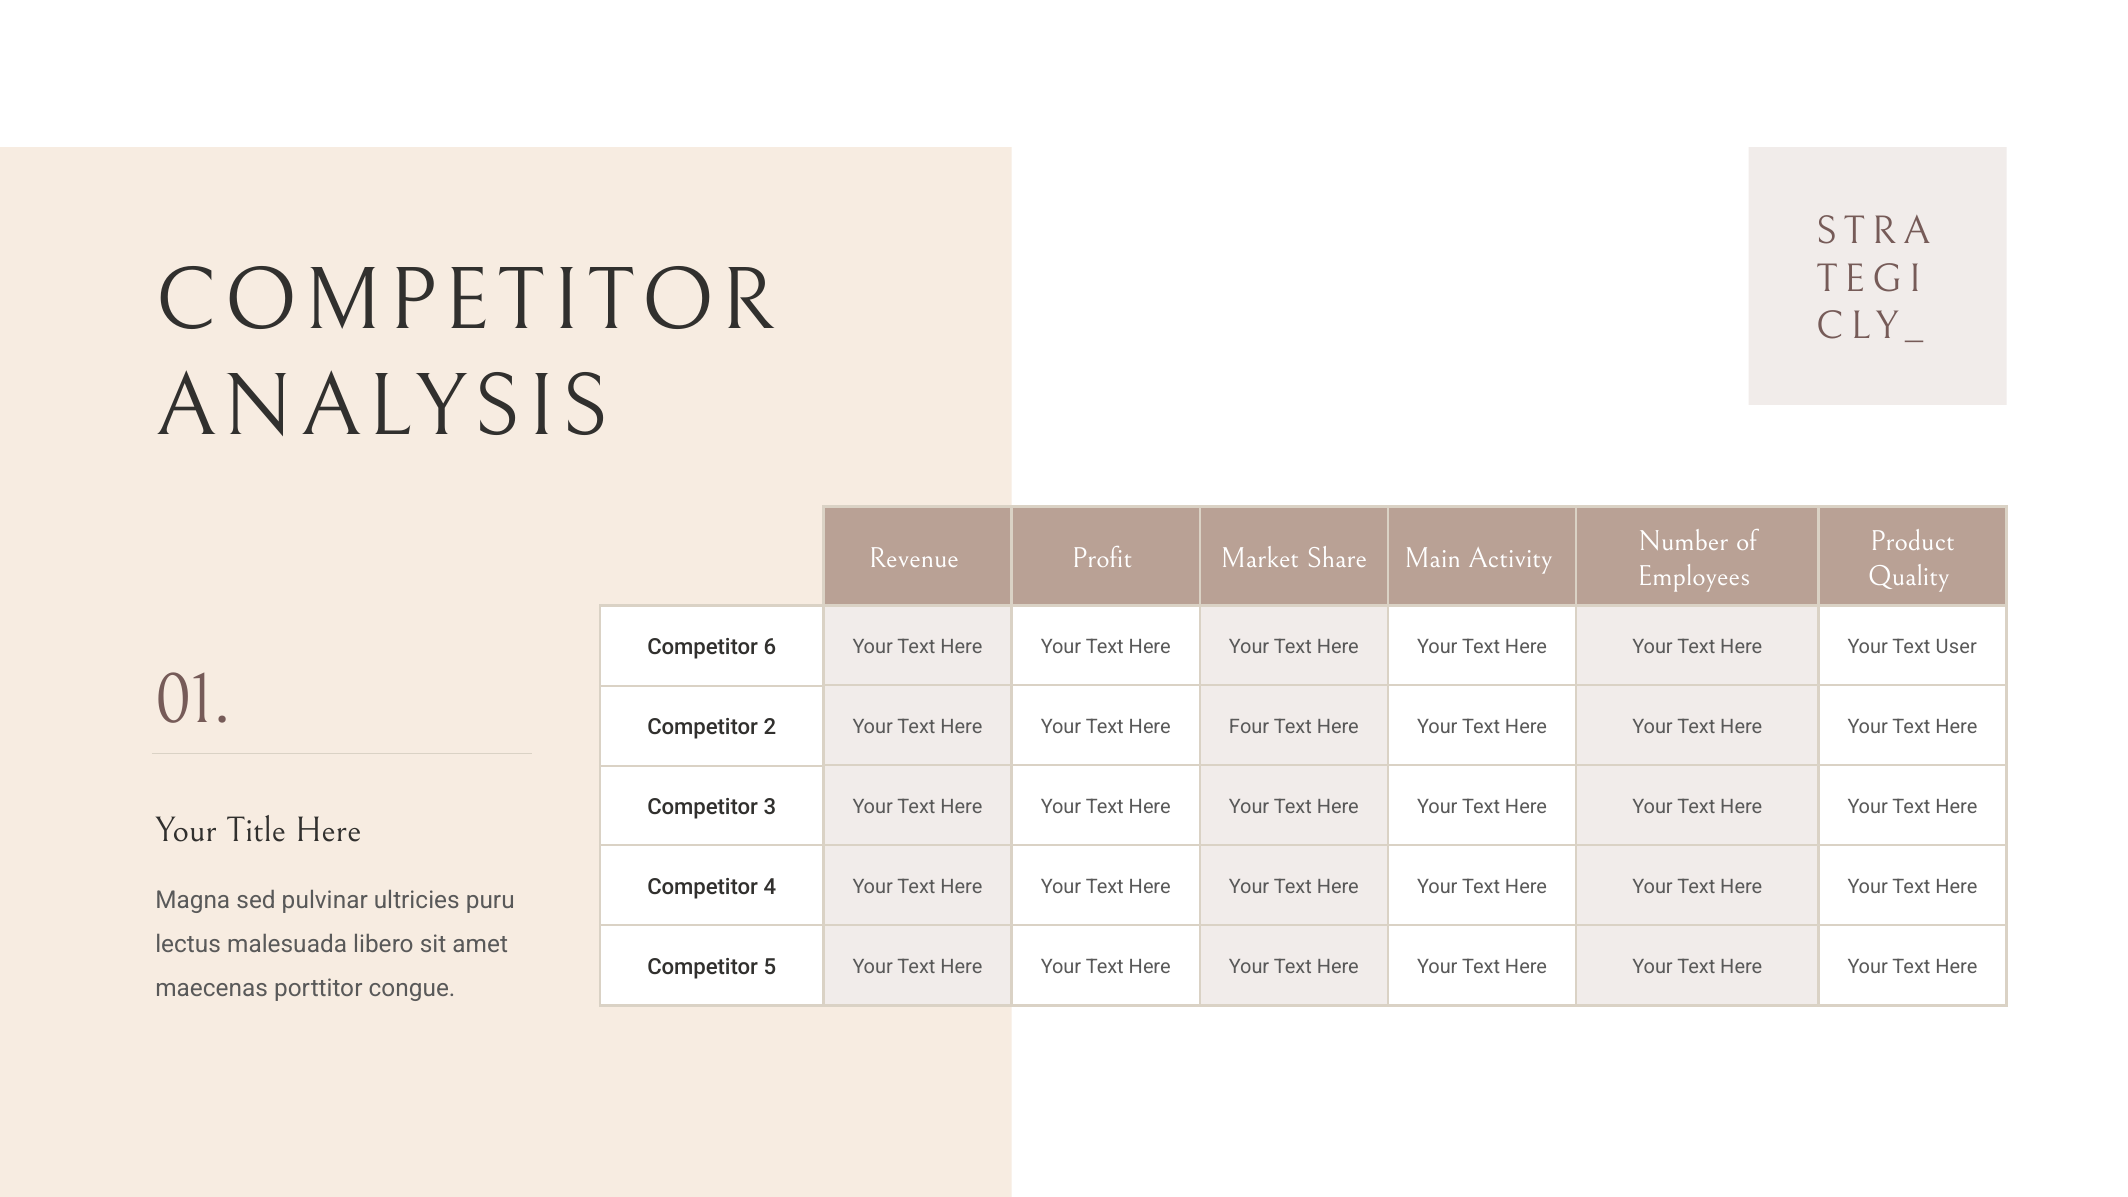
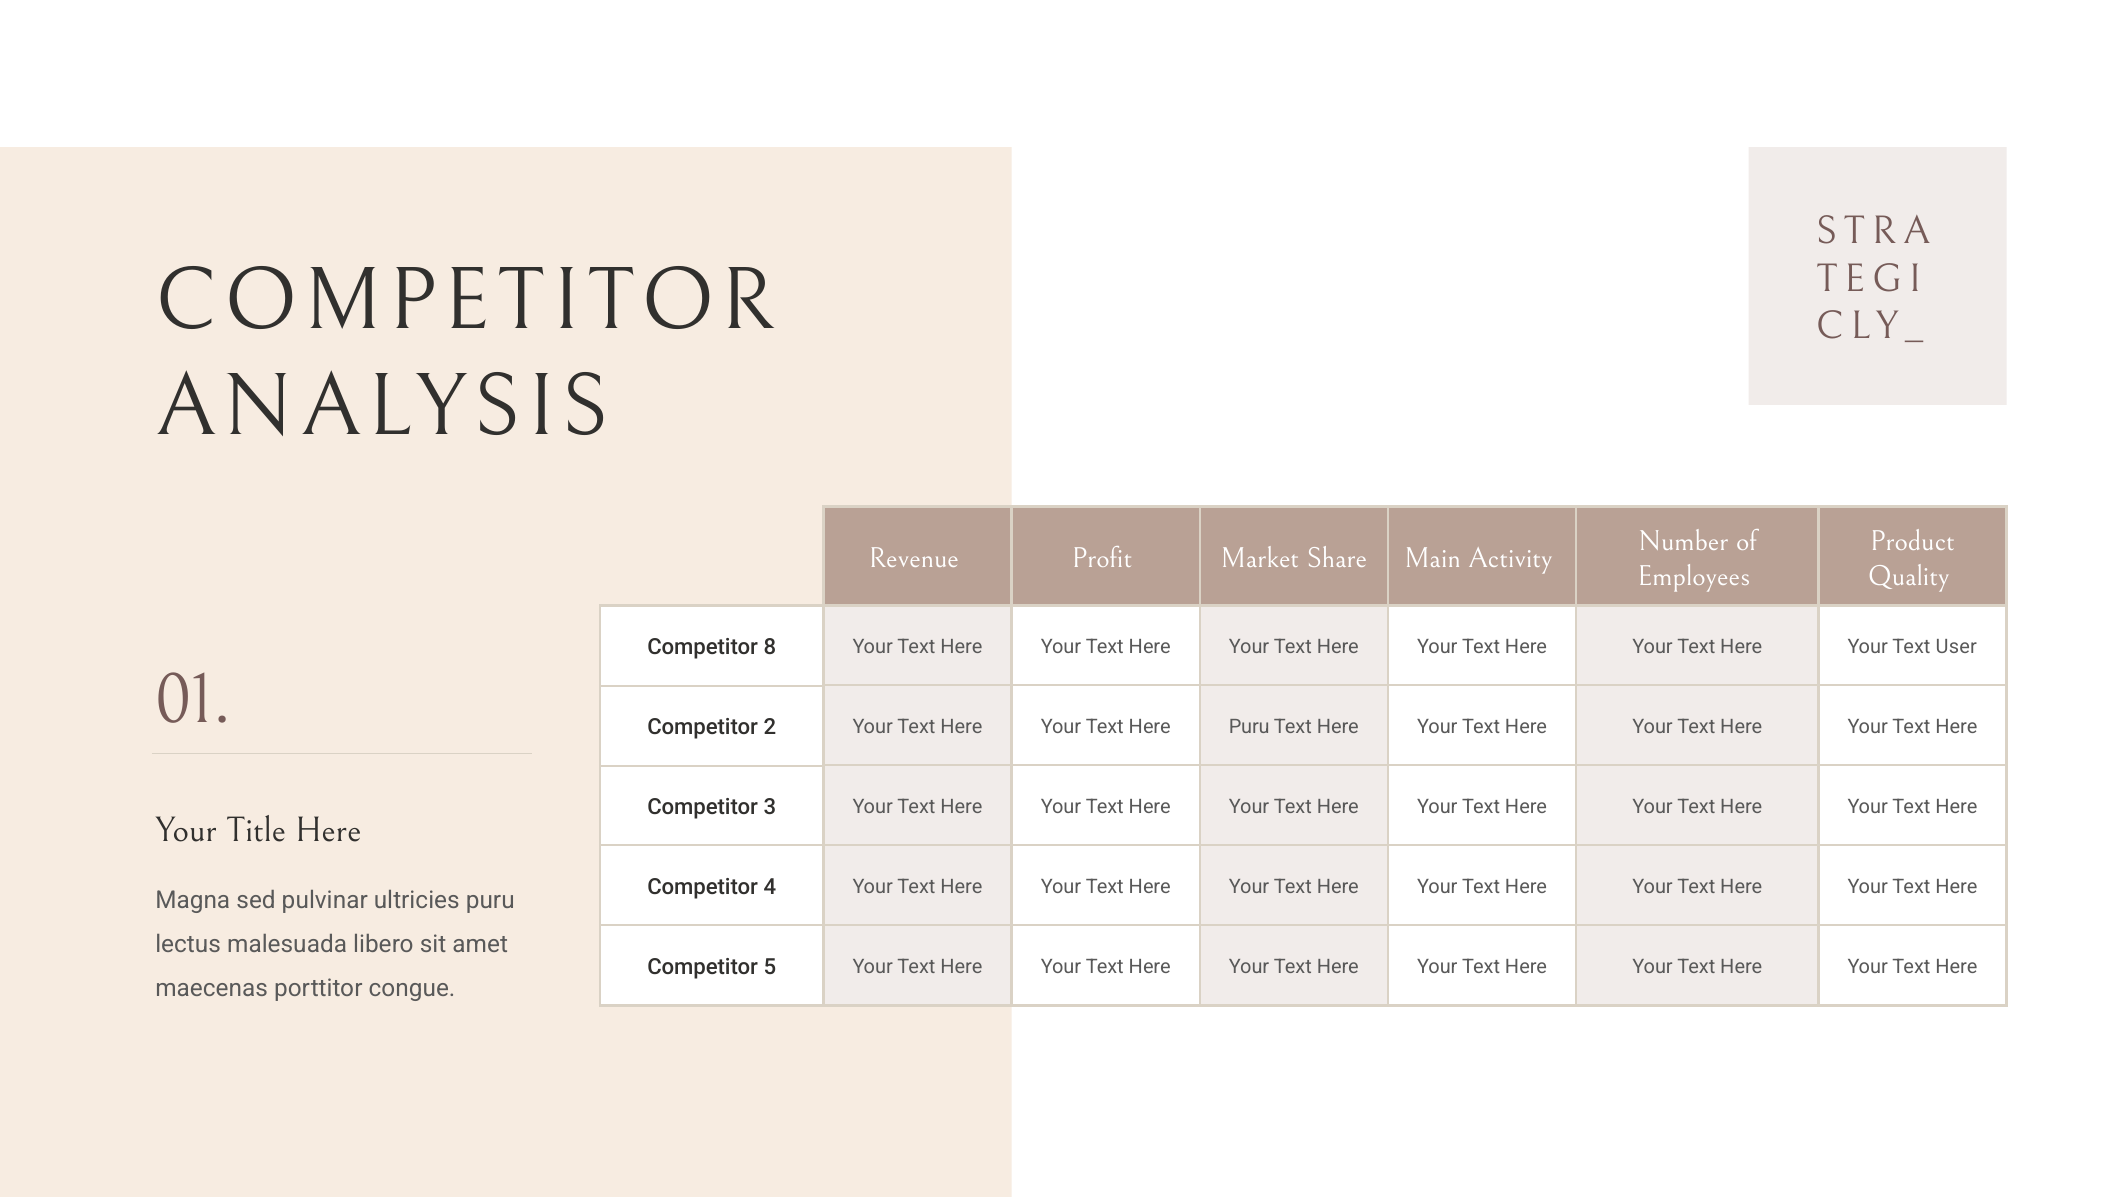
6: 6 -> 8
Four at (1249, 727): Four -> Puru
